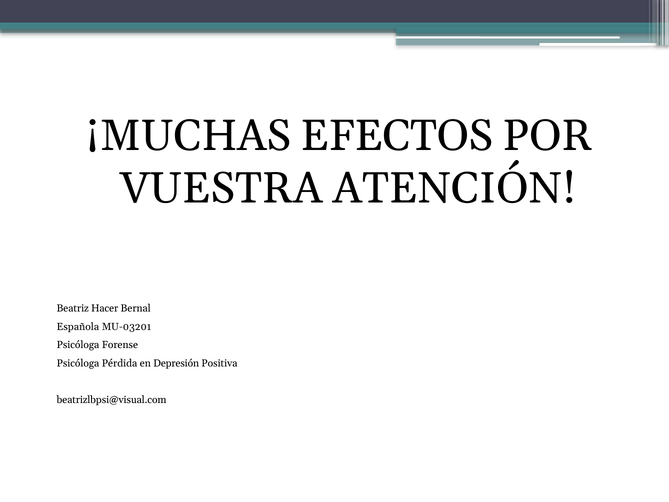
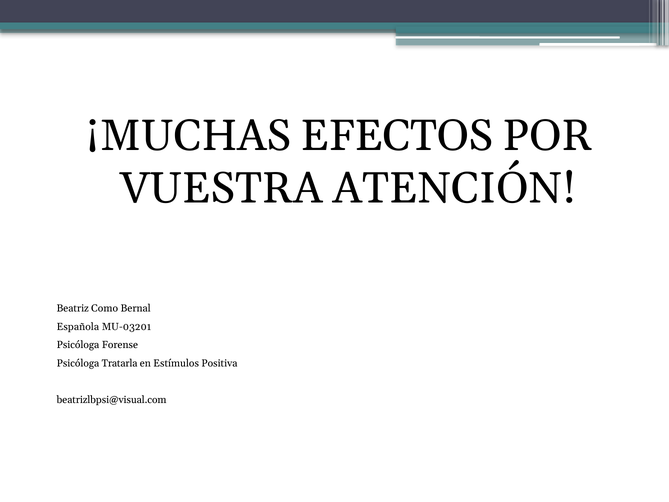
Hacer: Hacer -> Como
Pérdida: Pérdida -> Tratarla
Depresión: Depresión -> Estímulos
